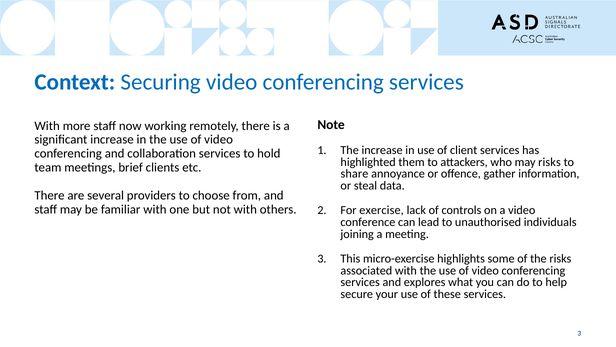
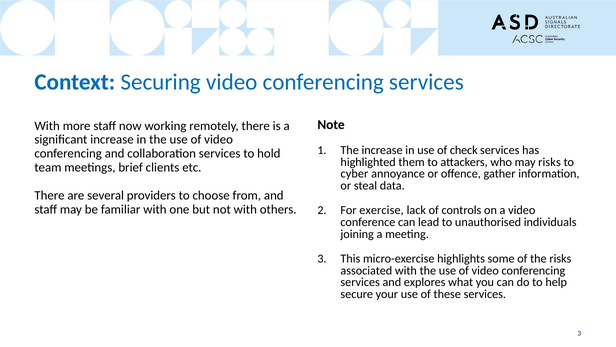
client: client -> check
share: share -> cyber
